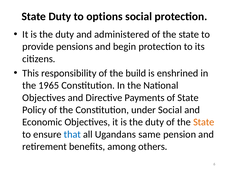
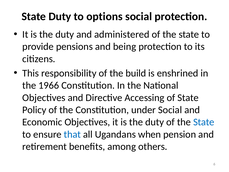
begin: begin -> being
1965: 1965 -> 1966
Payments: Payments -> Accessing
State at (204, 122) colour: orange -> blue
same: same -> when
